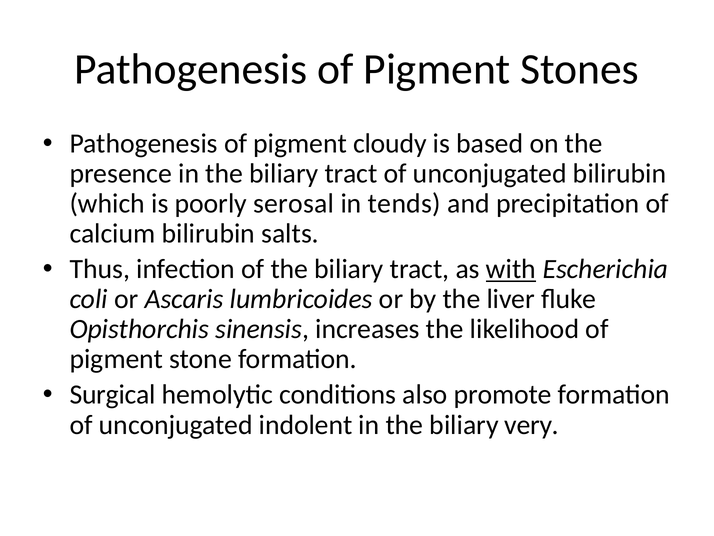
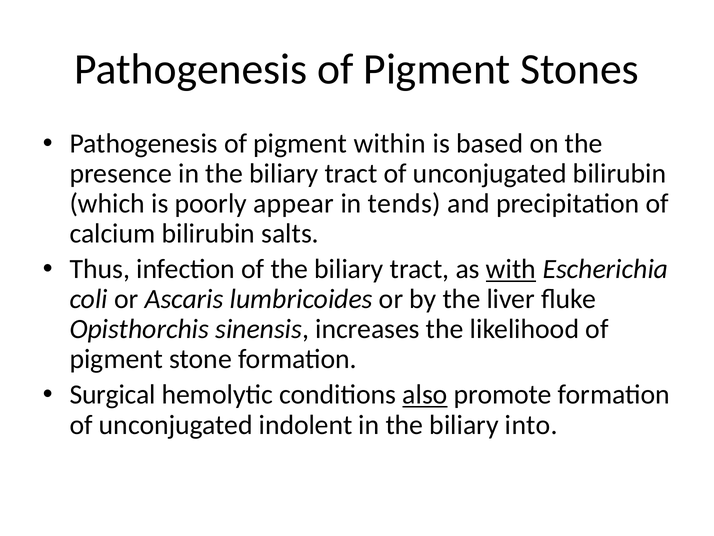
cloudy: cloudy -> within
serosal: serosal -> appear
also underline: none -> present
very: very -> into
